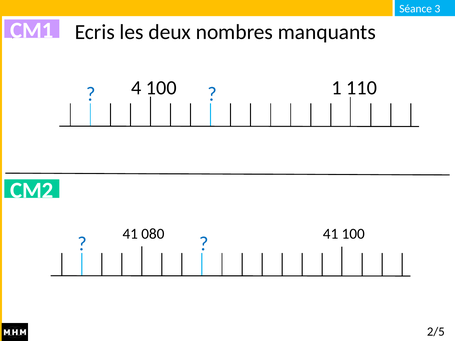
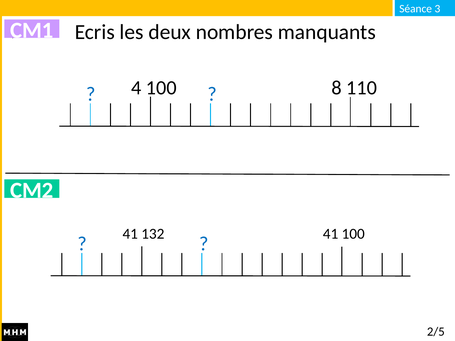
1: 1 -> 8
080: 080 -> 132
